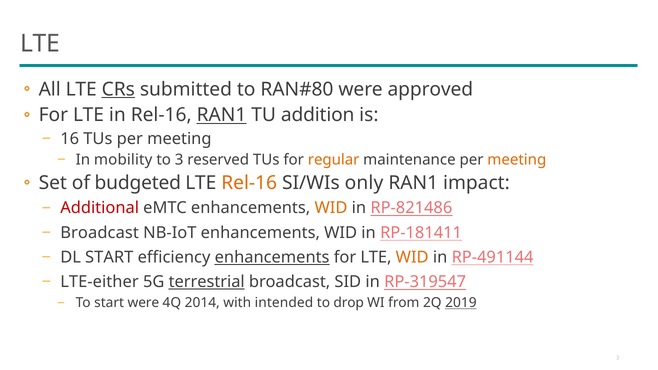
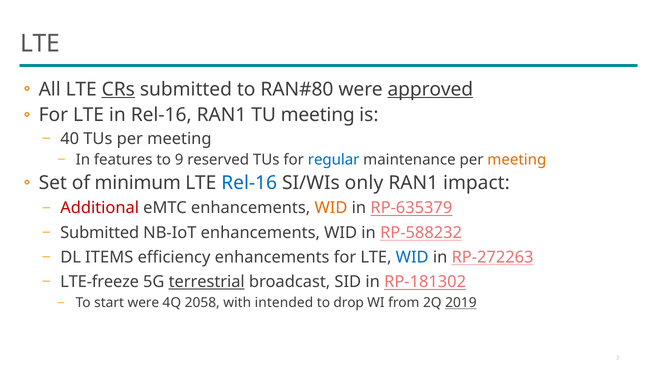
approved underline: none -> present
RAN1 at (222, 115) underline: present -> none
TU addition: addition -> meeting
16: 16 -> 40
mobility: mobility -> features
to 3: 3 -> 9
regular colour: orange -> blue
budgeted: budgeted -> minimum
Rel-16 at (249, 183) colour: orange -> blue
RP-821486: RP-821486 -> RP-635379
Broadcast at (100, 233): Broadcast -> Submitted
RP-181411: RP-181411 -> RP-588232
DL START: START -> ITEMS
enhancements at (272, 257) underline: present -> none
WID at (412, 257) colour: orange -> blue
RP-491144: RP-491144 -> RP-272263
LTE-either: LTE-either -> LTE-freeze
RP-319547: RP-319547 -> RP-181302
2014: 2014 -> 2058
